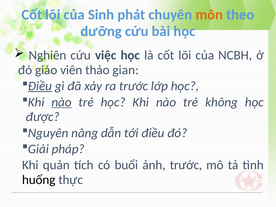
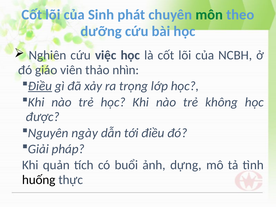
môn colour: orange -> green
gian: gian -> nhìn
ra trước: trước -> trọng
nào at (62, 102) underline: present -> none
nâng: nâng -> ngày
ảnh trước: trước -> dựng
